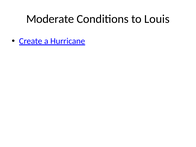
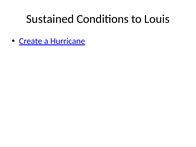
Moderate: Moderate -> Sustained
